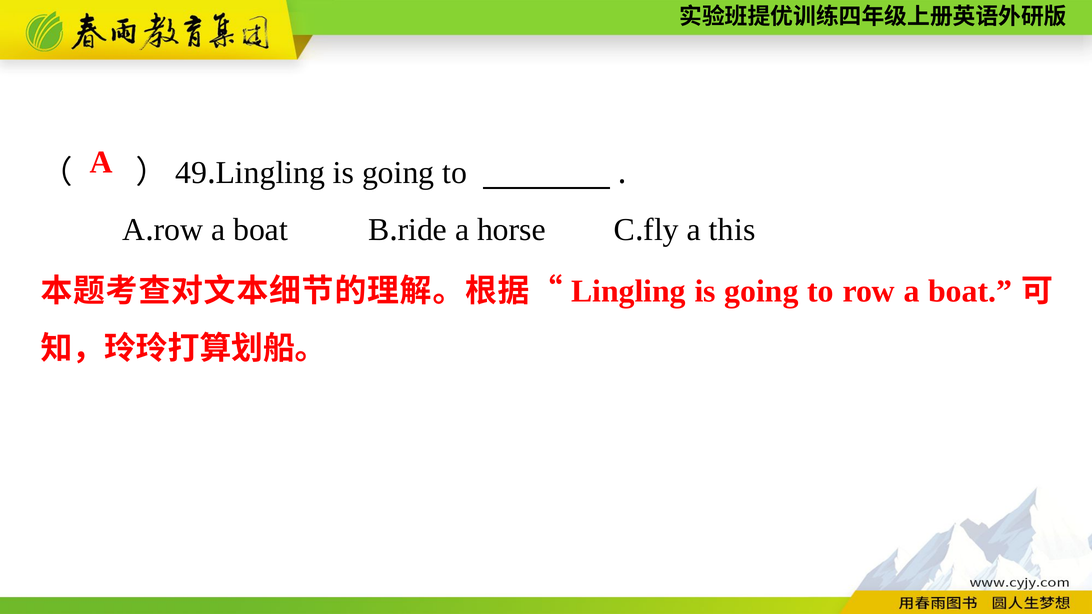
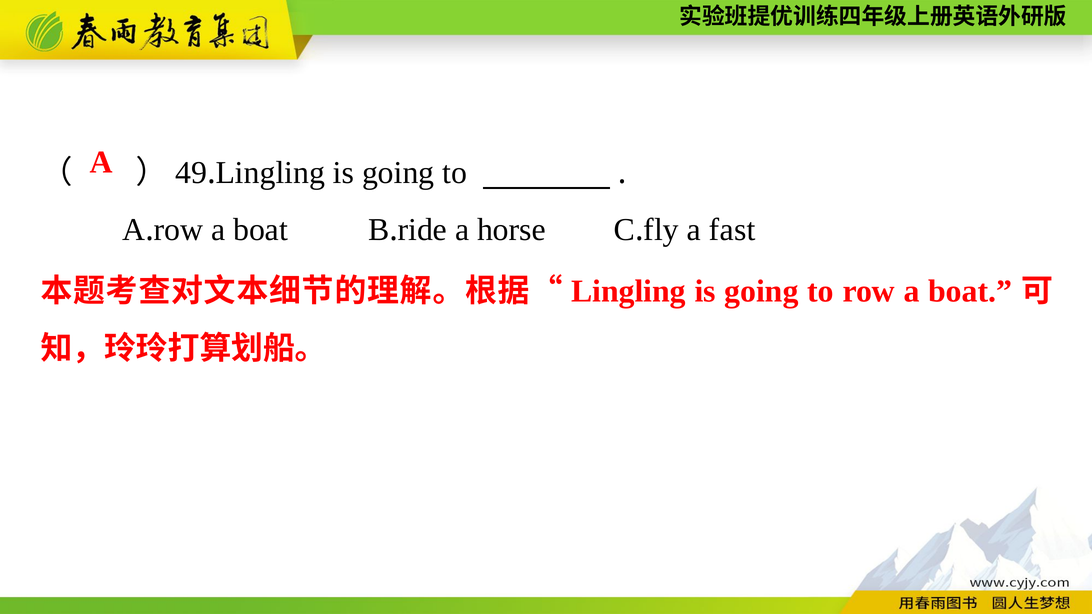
this: this -> fast
